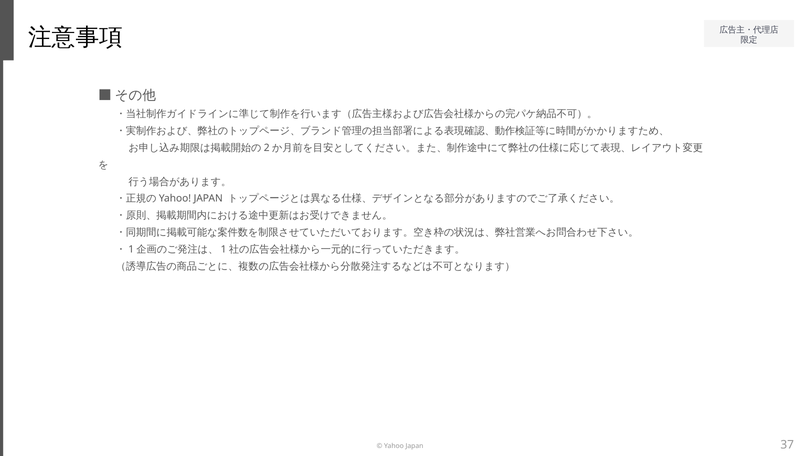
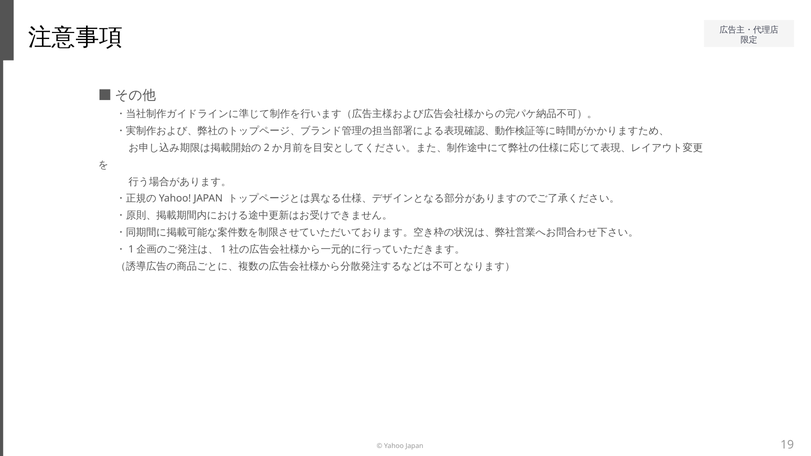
37: 37 -> 19
